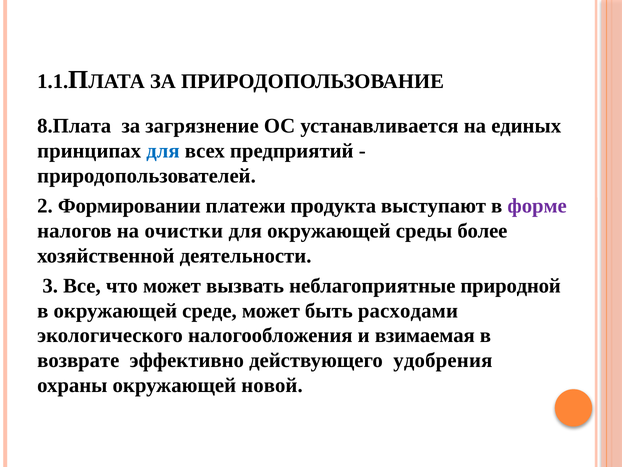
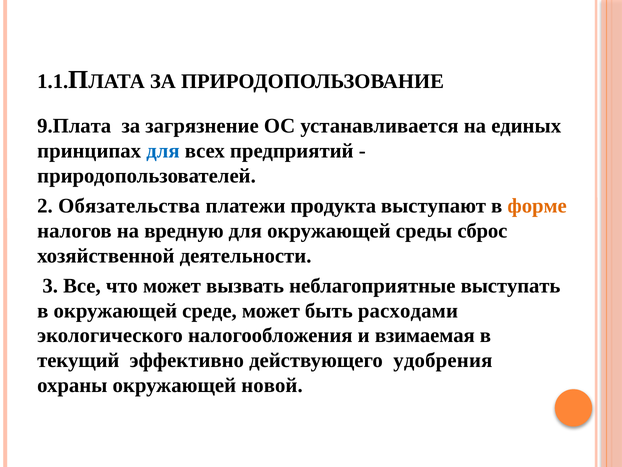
8.Плата: 8.Плата -> 9.Плата
Формировании: Формировании -> Обязательства
форме colour: purple -> orange
очистки: очистки -> вредную
более: более -> сброс
природной: природной -> выступать
возврате: возврате -> текущий
